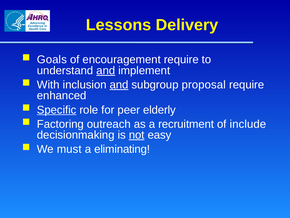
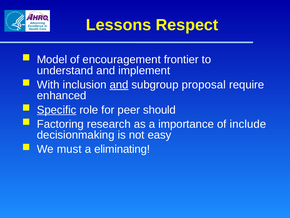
Delivery: Delivery -> Respect
Goals: Goals -> Model
encouragement require: require -> frontier
and at (106, 70) underline: present -> none
elderly: elderly -> should
outreach: outreach -> research
recruitment: recruitment -> importance
not underline: present -> none
